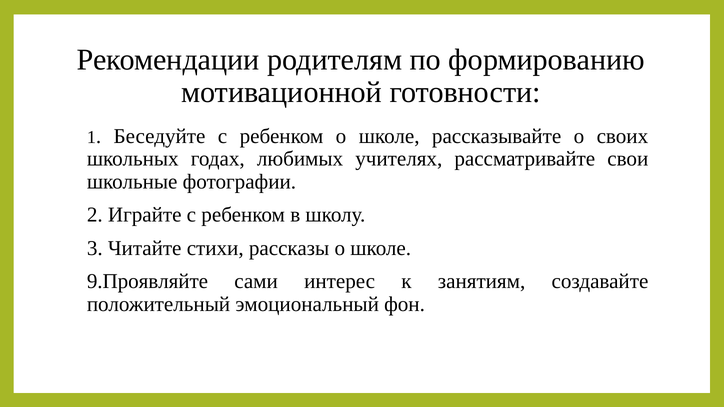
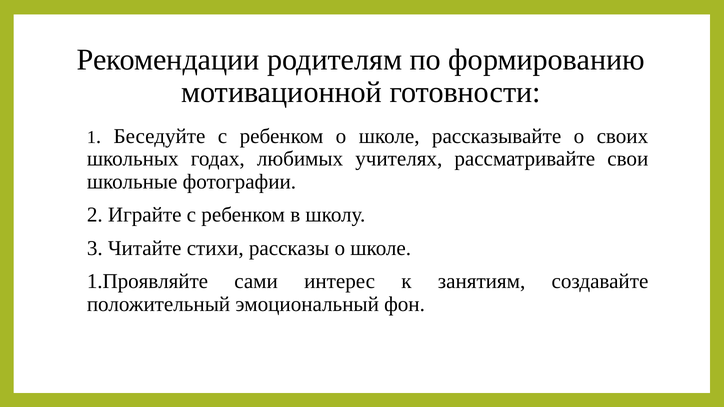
9.Проявляйте: 9.Проявляйте -> 1.Проявляйте
